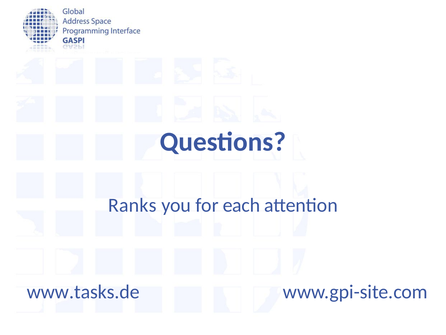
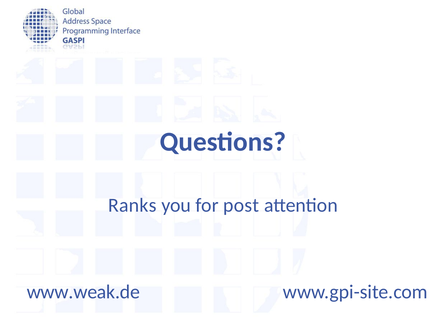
each: each -> post
www.tasks.de: www.tasks.de -> www.weak.de
